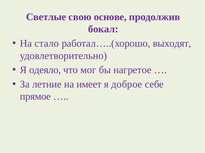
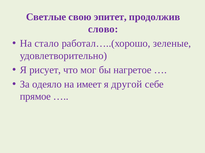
основе: основе -> эпитет
бокал: бокал -> слово
выходят: выходят -> зеленые
одеяло: одеяло -> рисует
летние: летние -> одеяло
доброе: доброе -> другой
